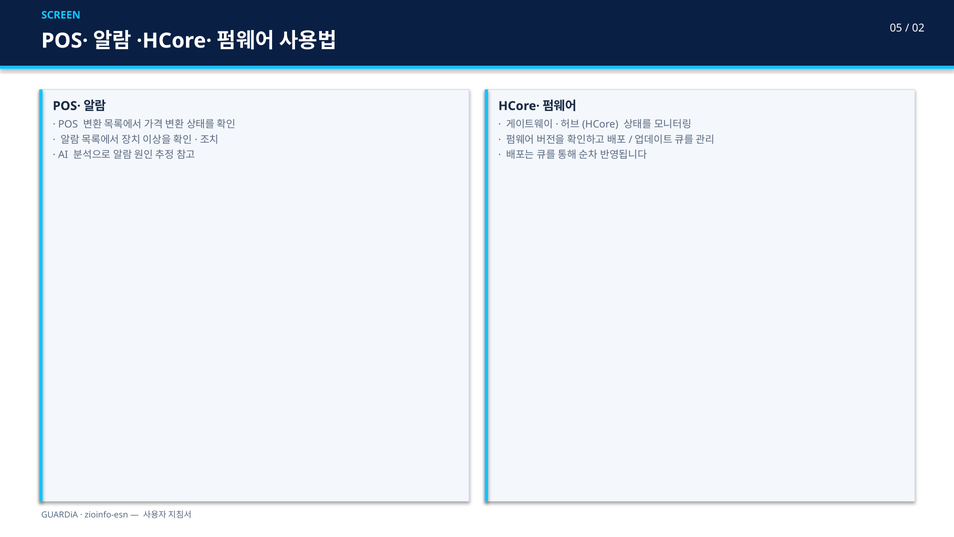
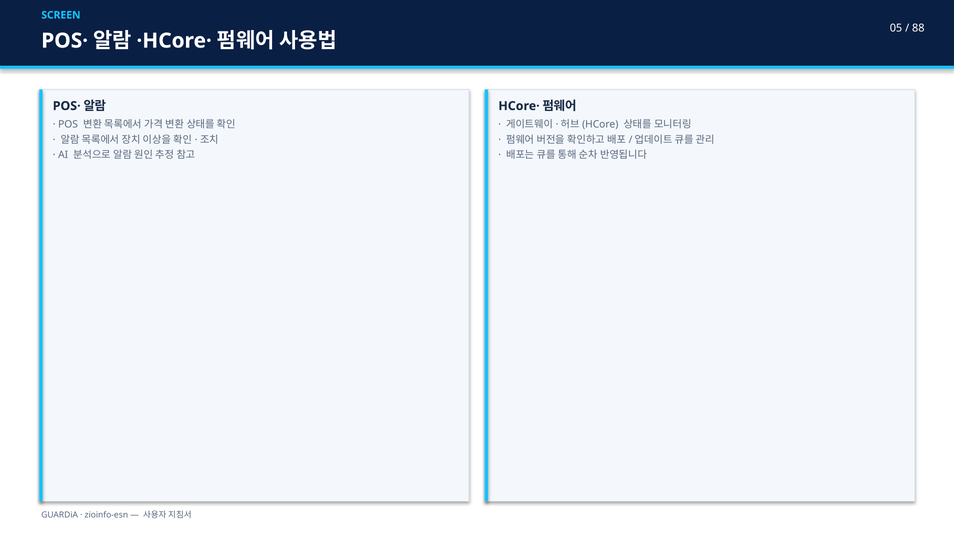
02: 02 -> 88
